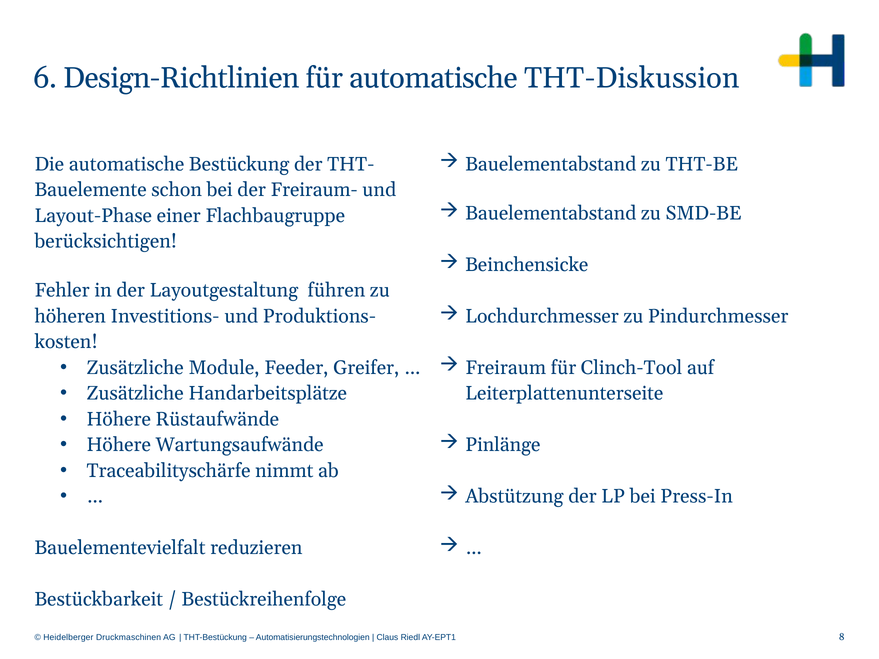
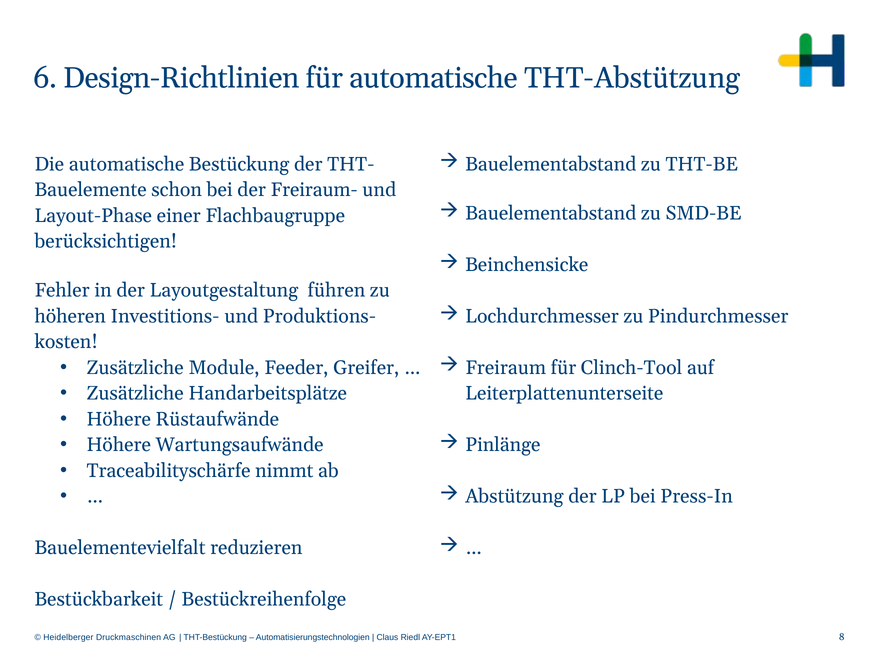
THT-Diskussion: THT-Diskussion -> THT-Abstützung
